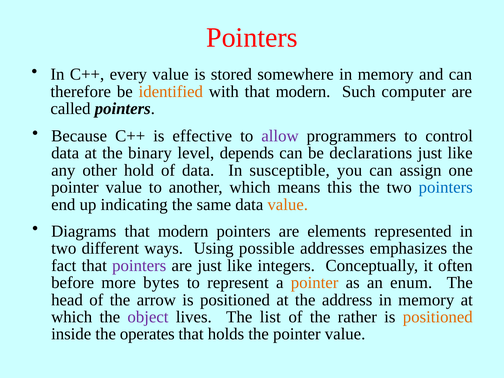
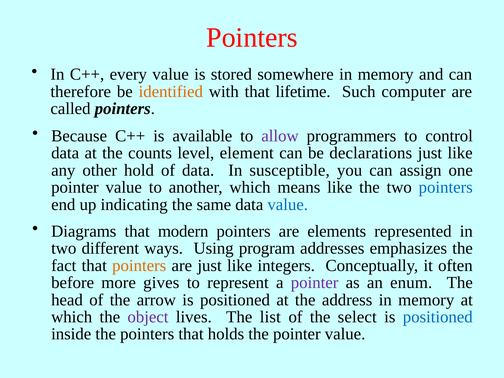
with that modern: modern -> lifetime
effective: effective -> available
binary: binary -> counts
depends: depends -> element
means this: this -> like
value at (288, 205) colour: orange -> blue
possible: possible -> program
pointers at (139, 266) colour: purple -> orange
bytes: bytes -> gives
pointer at (315, 283) colour: orange -> purple
rather: rather -> select
positioned at (438, 317) colour: orange -> blue
the operates: operates -> pointers
